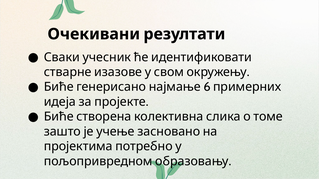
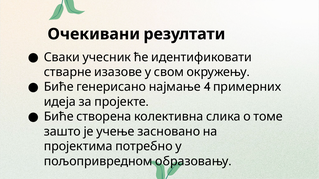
6: 6 -> 4
